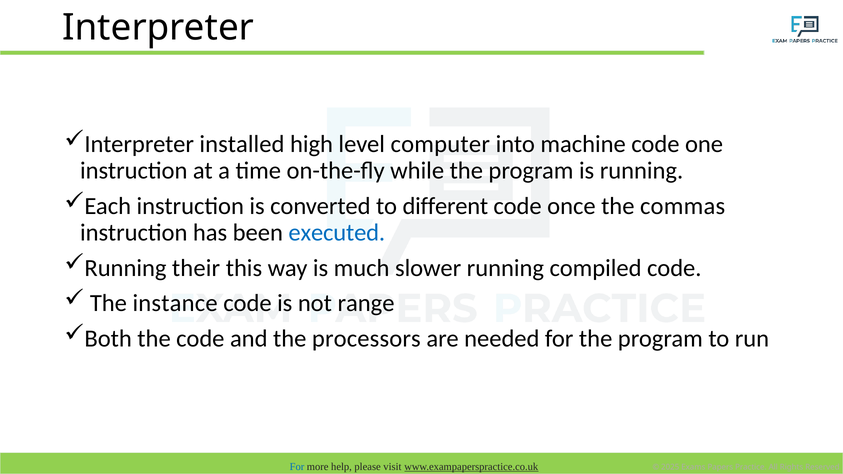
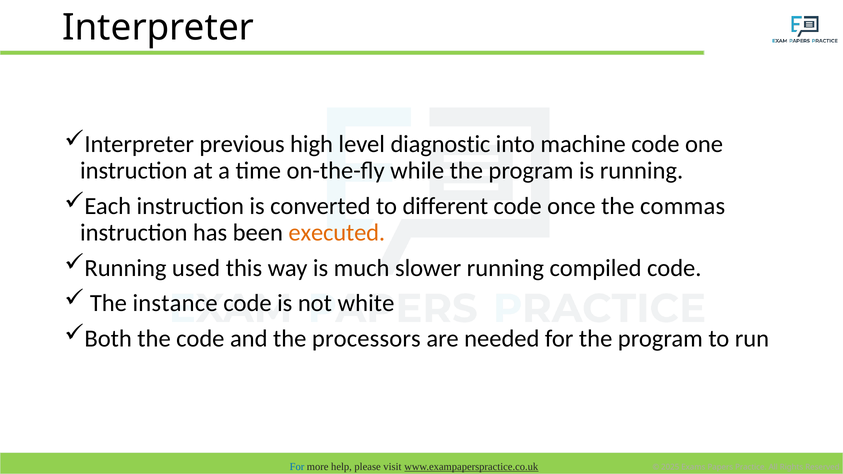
installed: installed -> previous
computer: computer -> diagnostic
executed colour: blue -> orange
their: their -> used
range: range -> white
